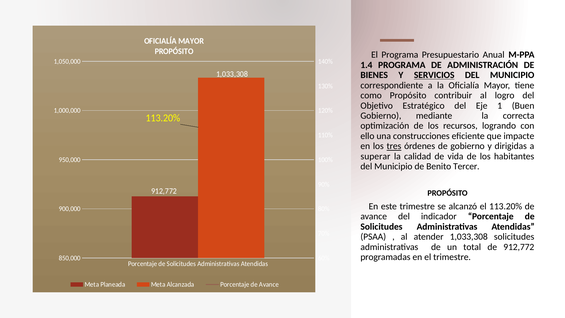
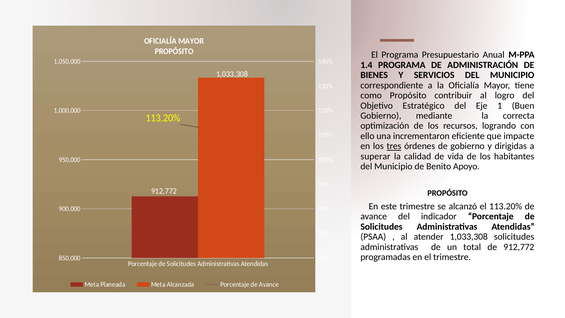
SERVICIOS underline: present -> none
construcciones: construcciones -> incrementaron
Tercer: Tercer -> Apoyo
